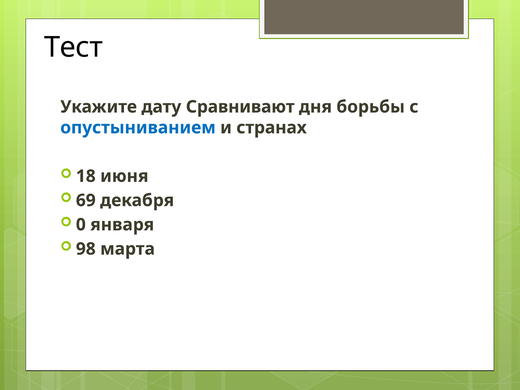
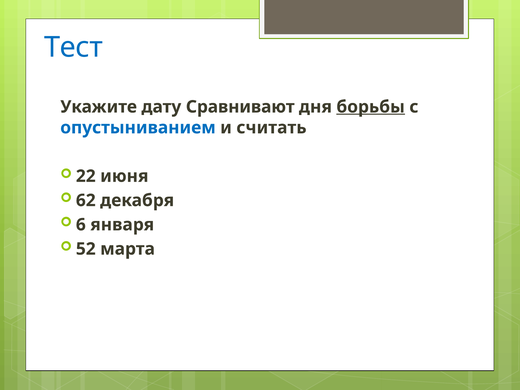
Тест colour: black -> blue
борьбы underline: none -> present
странах: странах -> считать
18: 18 -> 22
69: 69 -> 62
0: 0 -> 6
98: 98 -> 52
